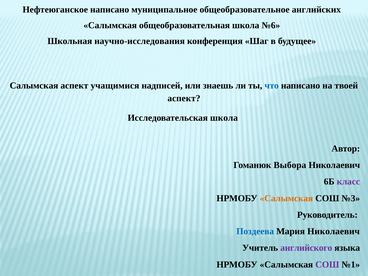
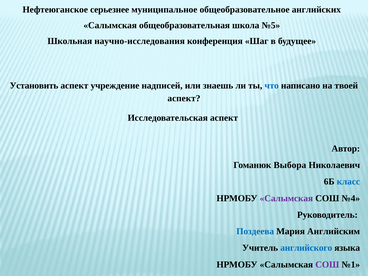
Нефтеюганское написано: написано -> серьезнее
№6: №6 -> №5
Салымская at (34, 86): Салымская -> Установить
учащимися: учащимися -> учреждение
Исследовательская школа: школа -> аспект
класс colour: purple -> blue
Салымская at (286, 198) colour: orange -> purple
№3: №3 -> №4
Мария Николаевич: Николаевич -> Английским
английского colour: purple -> blue
